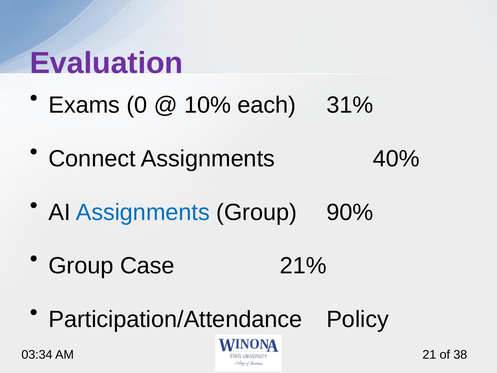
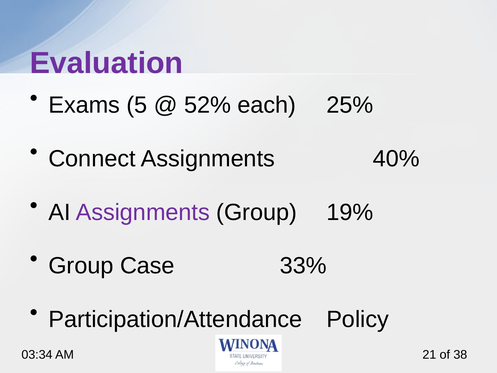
0: 0 -> 5
10%: 10% -> 52%
31%: 31% -> 25%
Assignments at (143, 212) colour: blue -> purple
90%: 90% -> 19%
21%: 21% -> 33%
